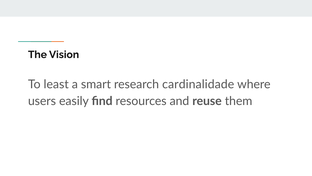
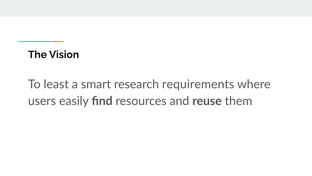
cardinalidade: cardinalidade -> requirements
